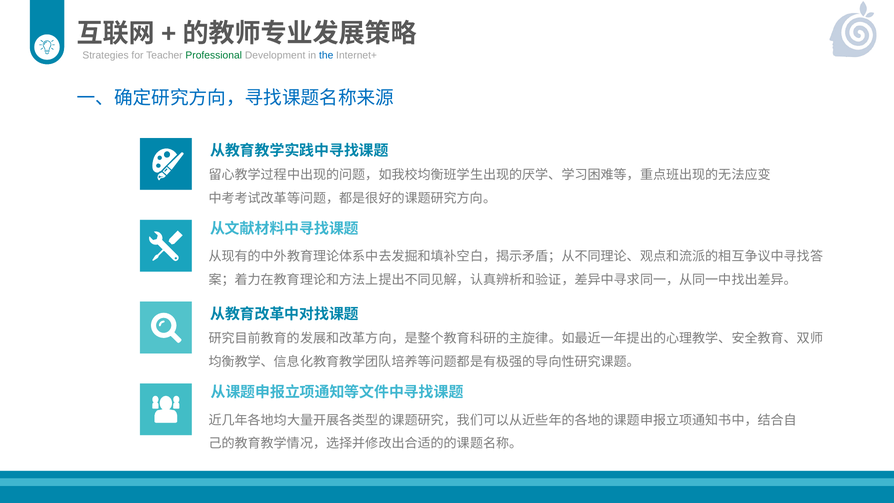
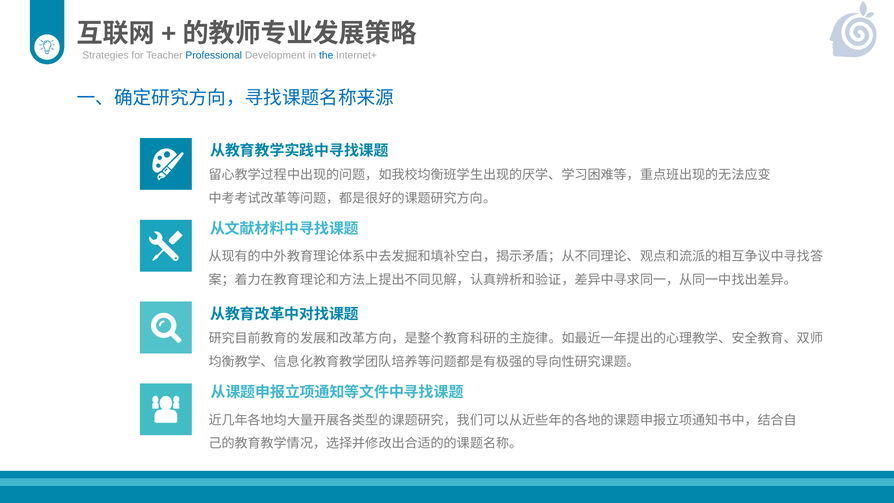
Professional colour: green -> blue
